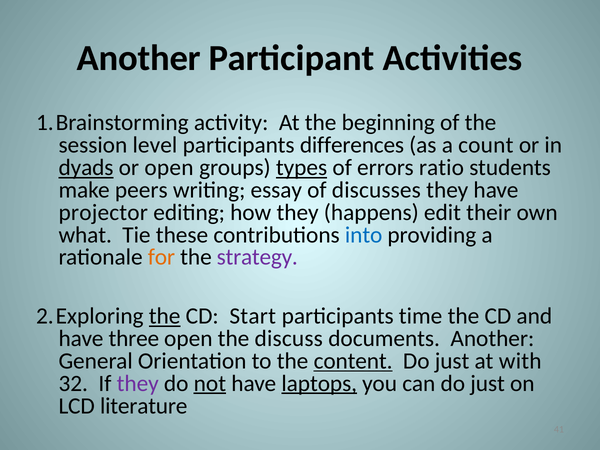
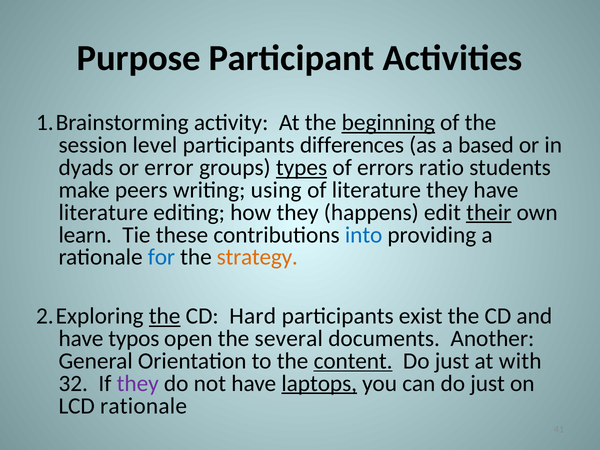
Another at (139, 58): Another -> Purpose
beginning underline: none -> present
count: count -> based
dyads underline: present -> none
or open: open -> error
essay: essay -> using
of discusses: discusses -> literature
projector at (103, 212): projector -> literature
their underline: none -> present
what: what -> learn
for colour: orange -> blue
strategy colour: purple -> orange
Start: Start -> Hard
time: time -> exist
three: three -> typos
discuss: discuss -> several
not underline: present -> none
LCD literature: literature -> rationale
